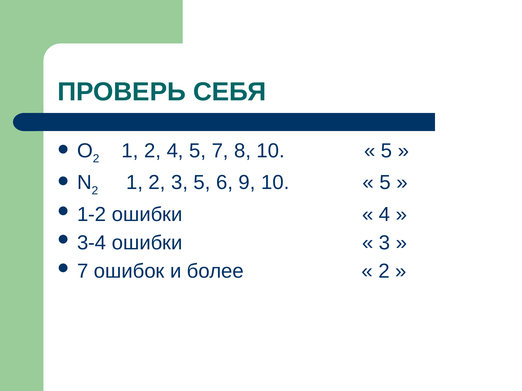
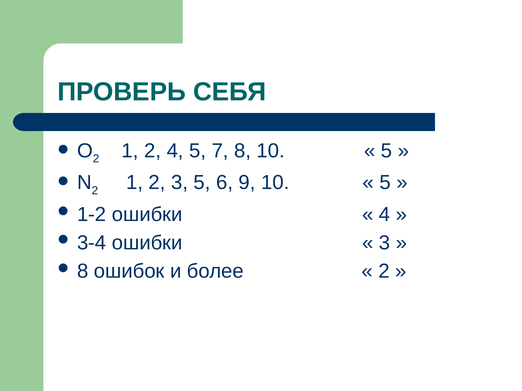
7 at (83, 272): 7 -> 8
